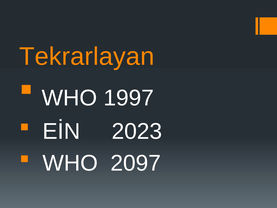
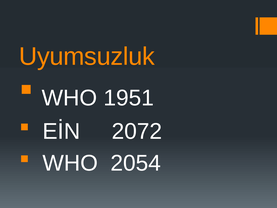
Tekrarlayan: Tekrarlayan -> Uyumsuzluk
1997: 1997 -> 1951
2023: 2023 -> 2072
2097: 2097 -> 2054
